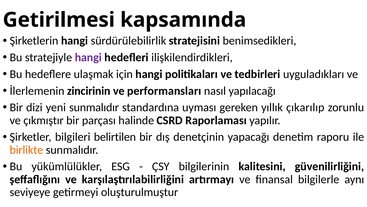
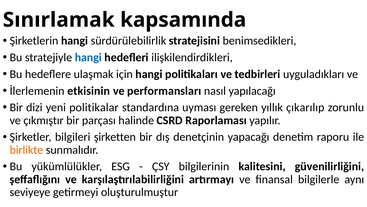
Getirilmesi: Getirilmesi -> Sınırlamak
hangi at (88, 57) colour: purple -> blue
zincirinin: zincirinin -> etkisinin
yeni sunmalıdır: sunmalıdır -> politikalar
belirtilen: belirtilen -> şirketten
